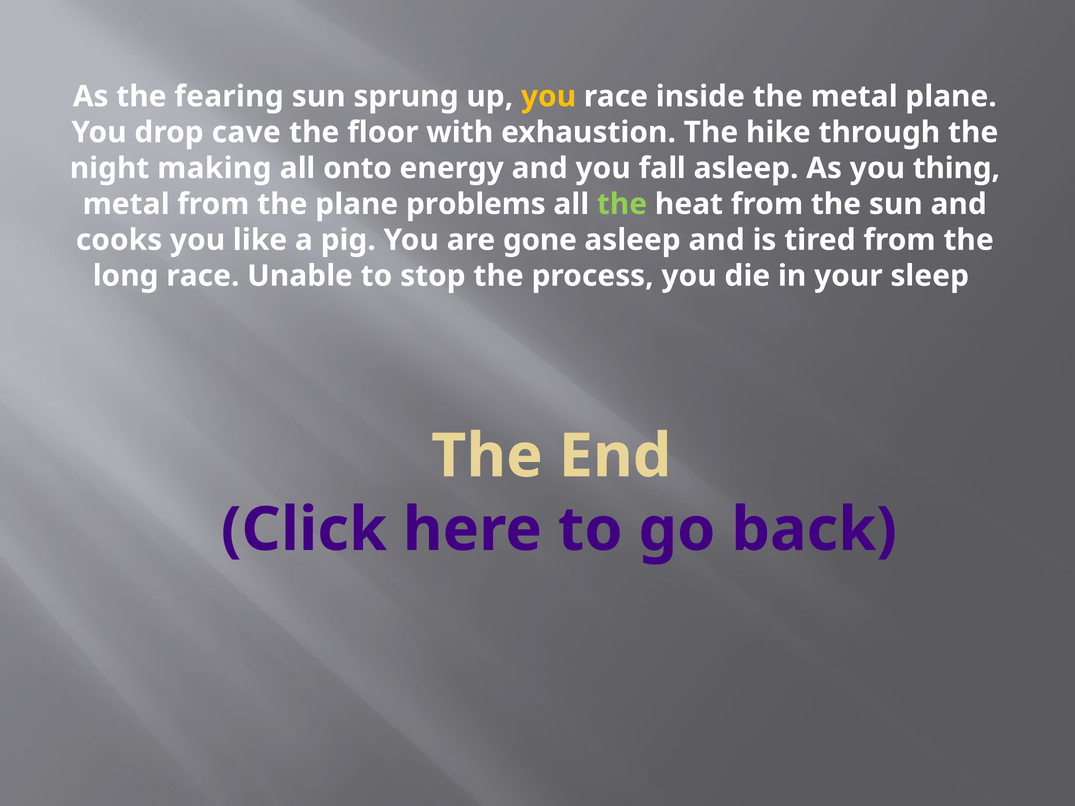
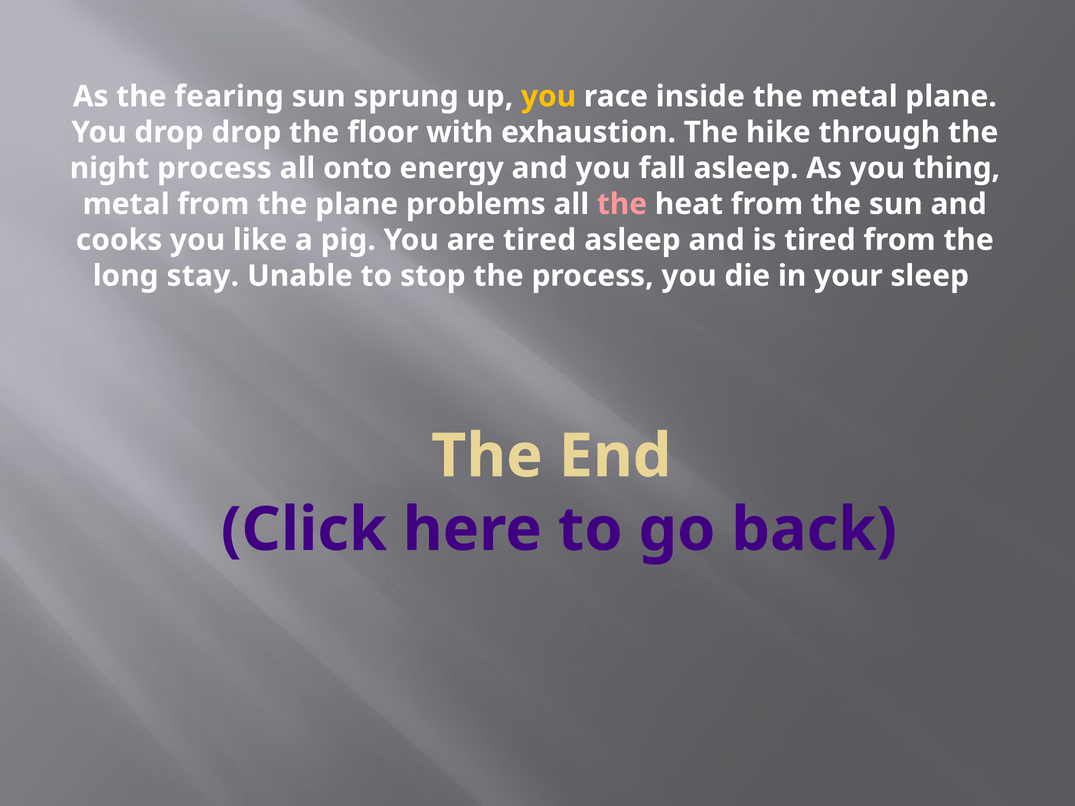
drop cave: cave -> drop
night making: making -> process
the at (622, 204) colour: light green -> pink
are gone: gone -> tired
long race: race -> stay
